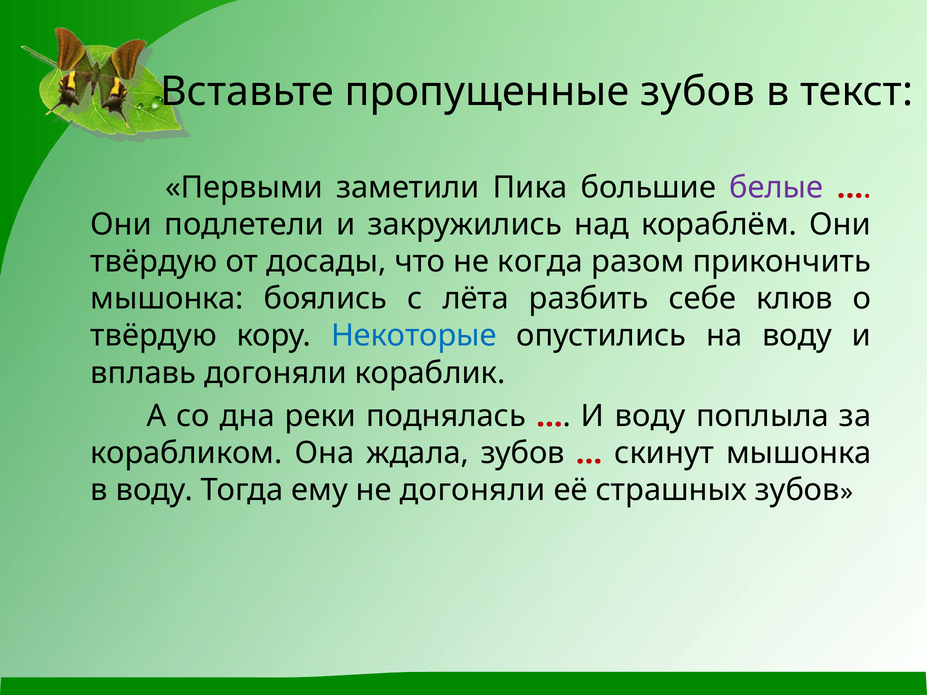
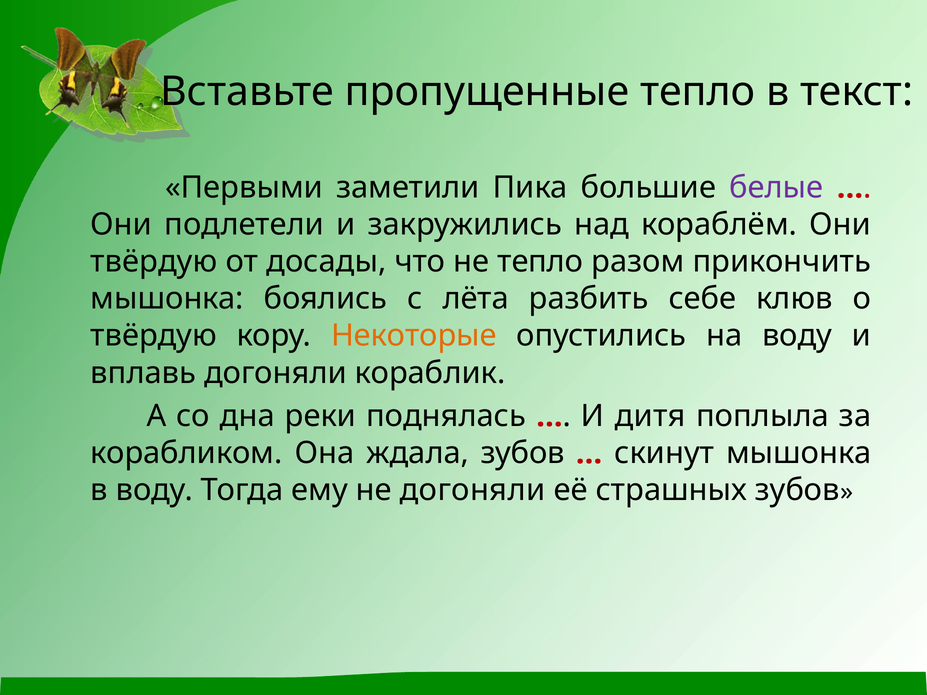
пропущенные зубов: зубов -> тепло
не когда: когда -> тепло
Некоторые colour: blue -> orange
И воду: воду -> дитя
